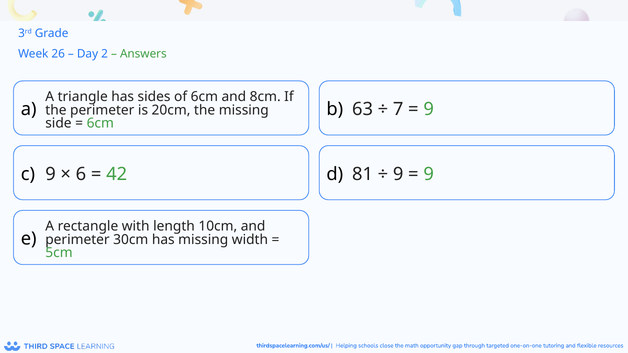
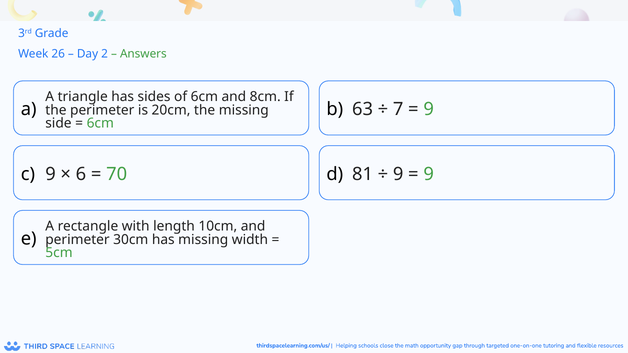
42: 42 -> 70
